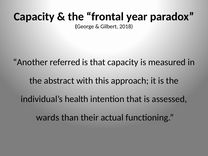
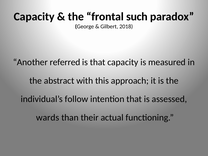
year: year -> such
health: health -> follow
